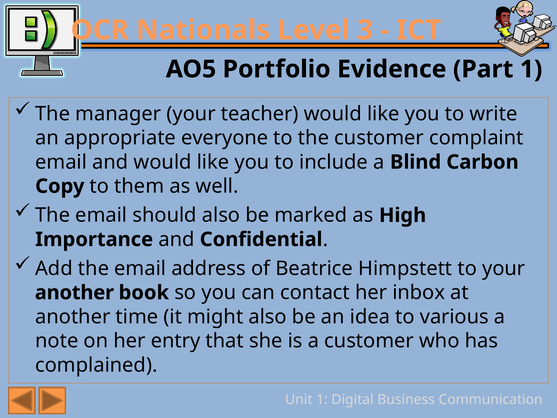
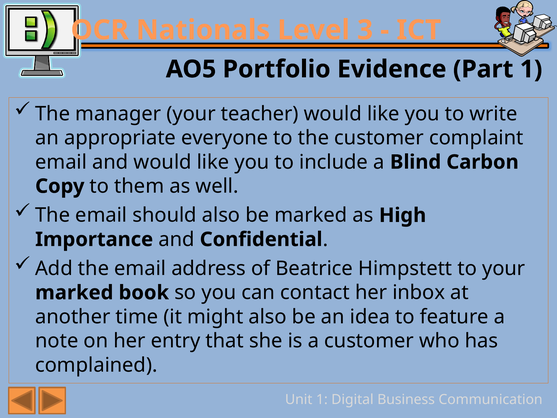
another at (74, 292): another -> marked
various: various -> feature
